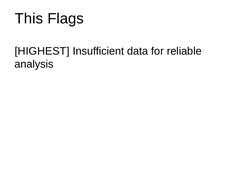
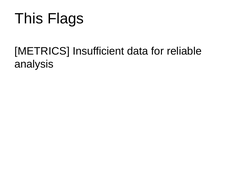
HIGHEST: HIGHEST -> METRICS
